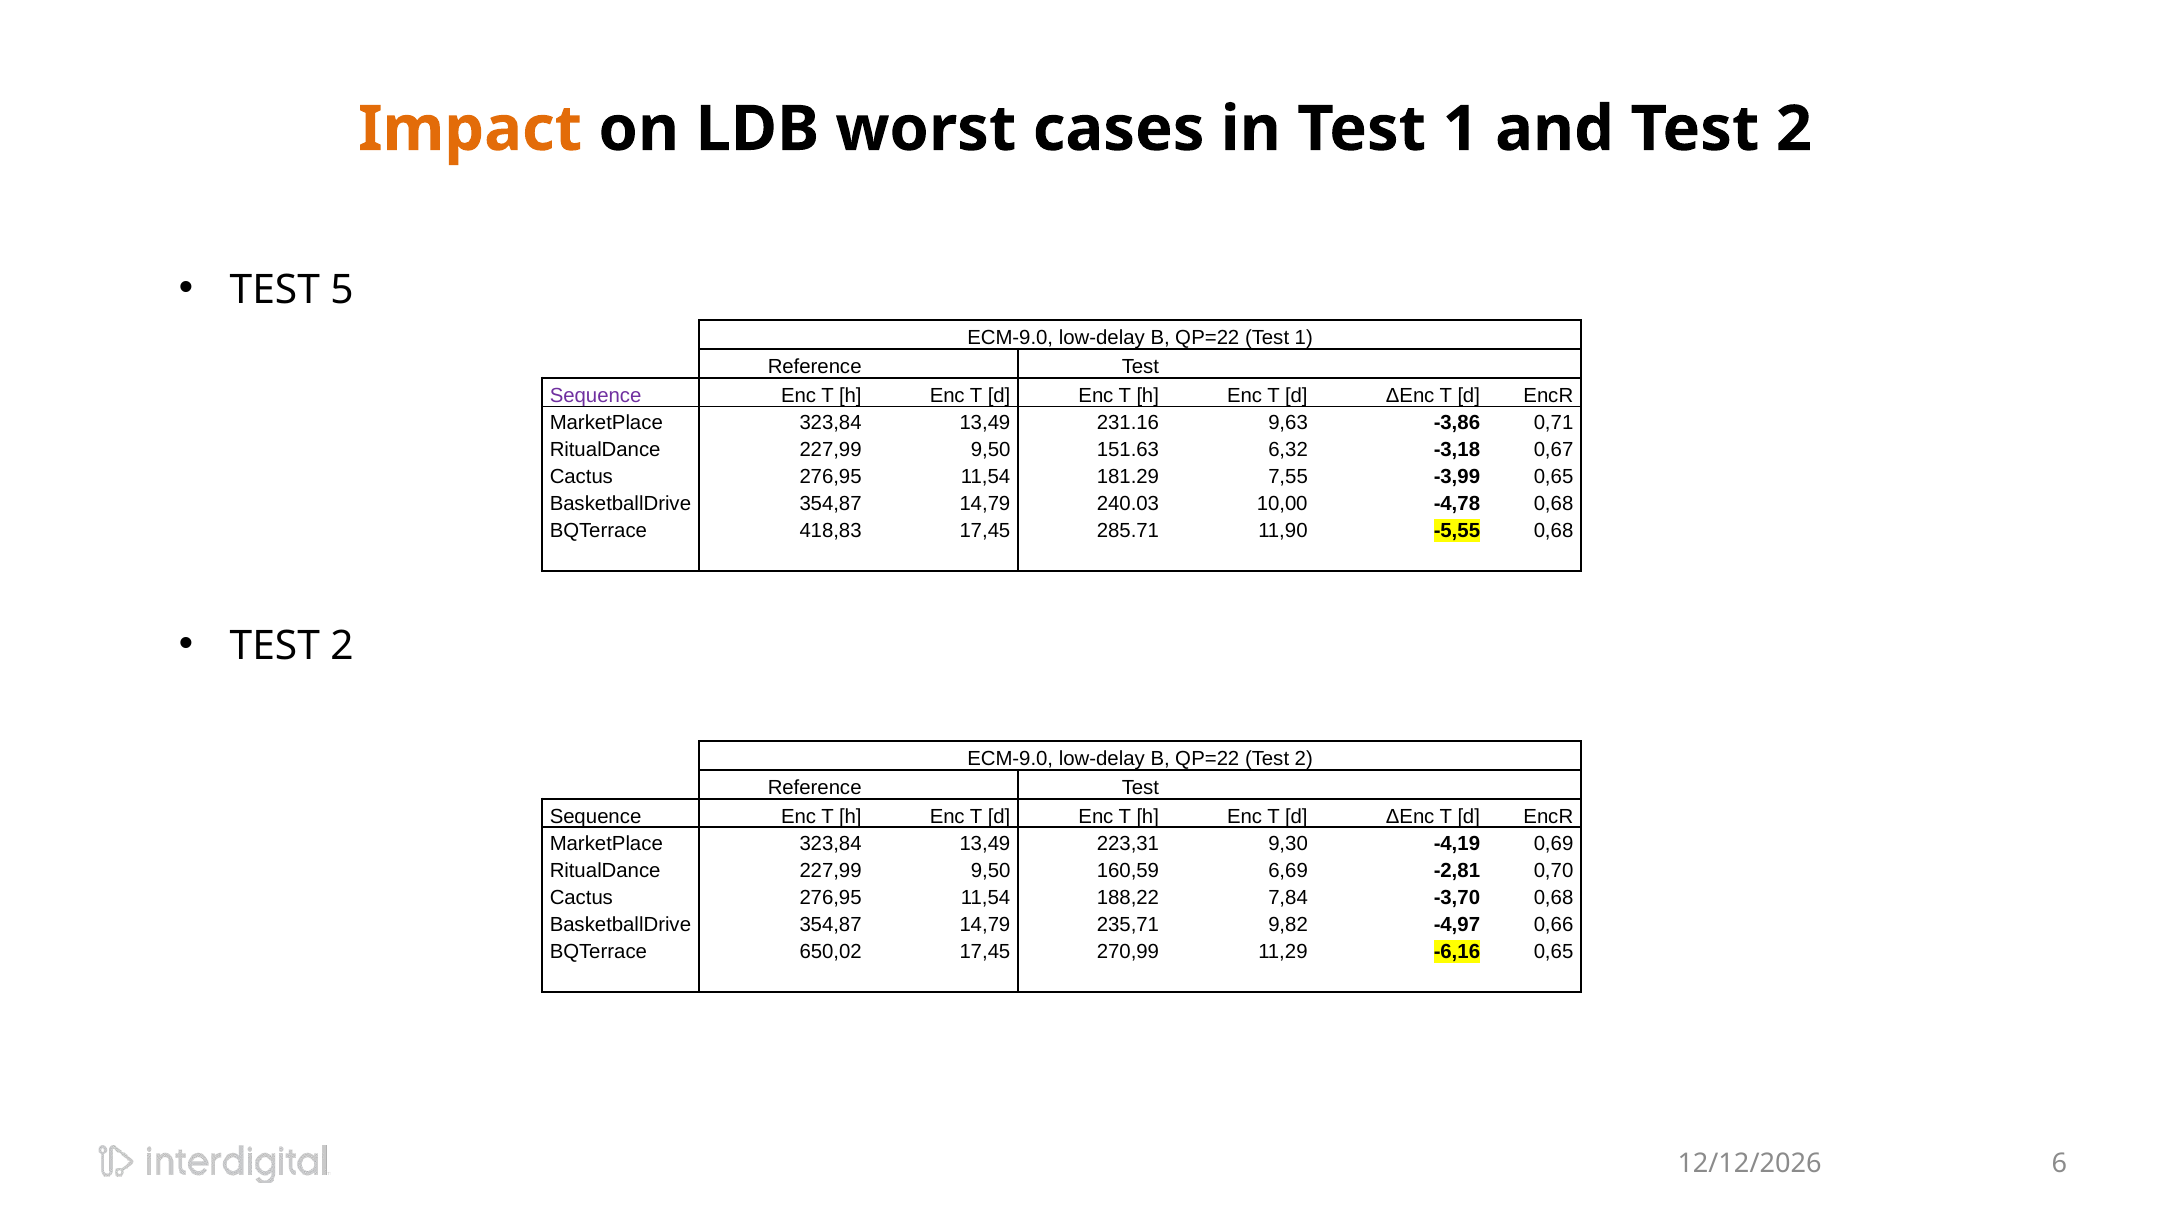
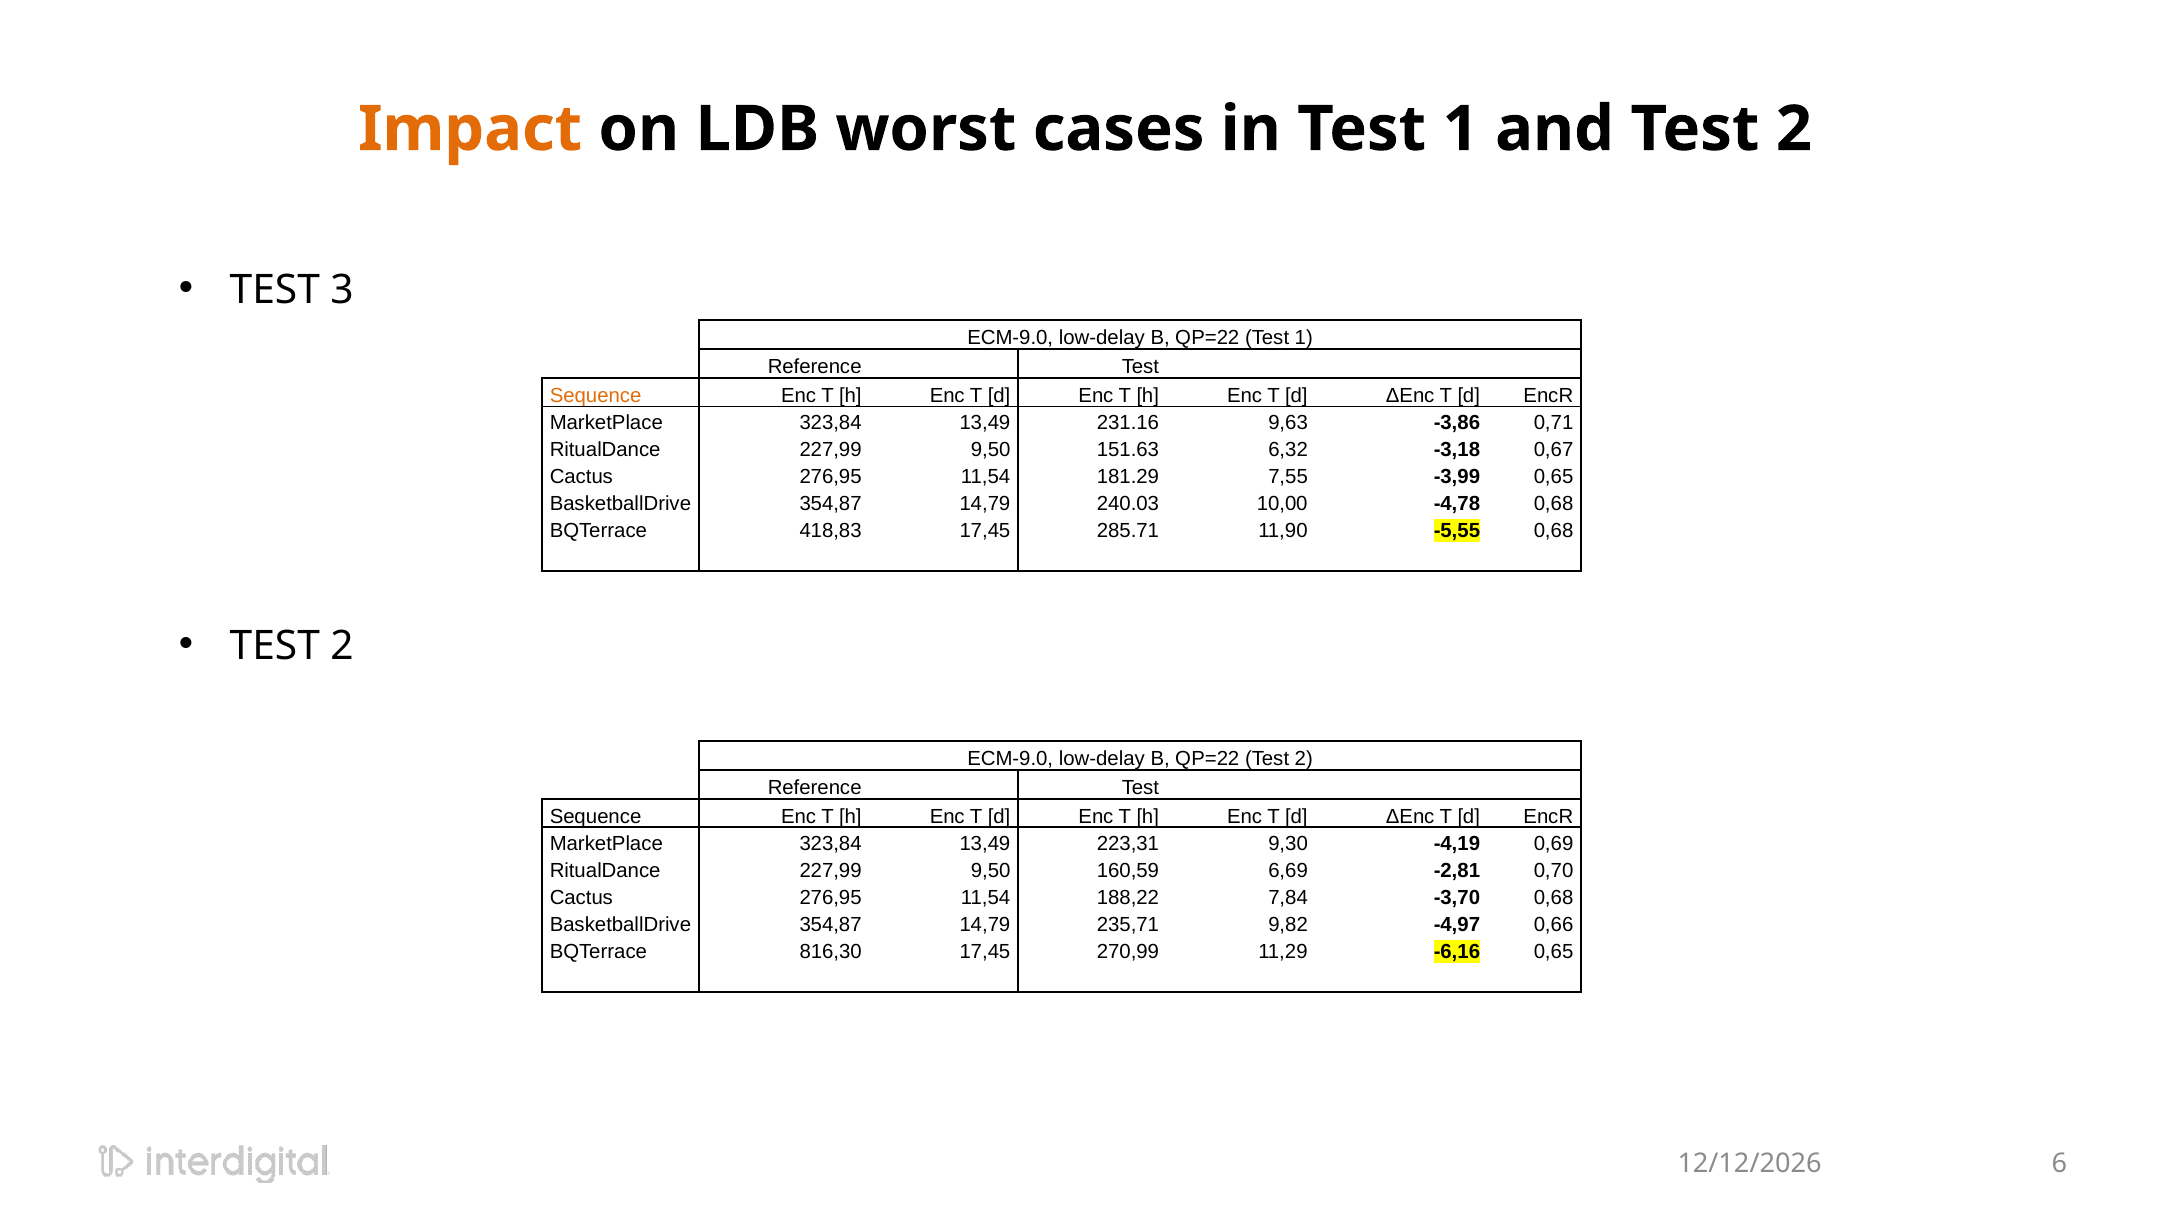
5: 5 -> 3
Sequence at (596, 395) colour: purple -> orange
650,02: 650,02 -> 816,30
